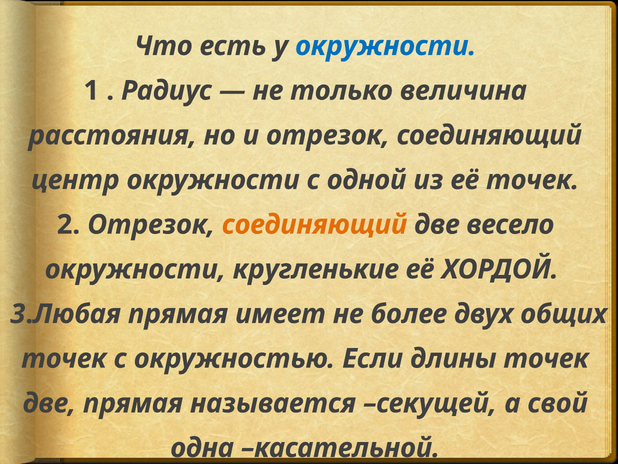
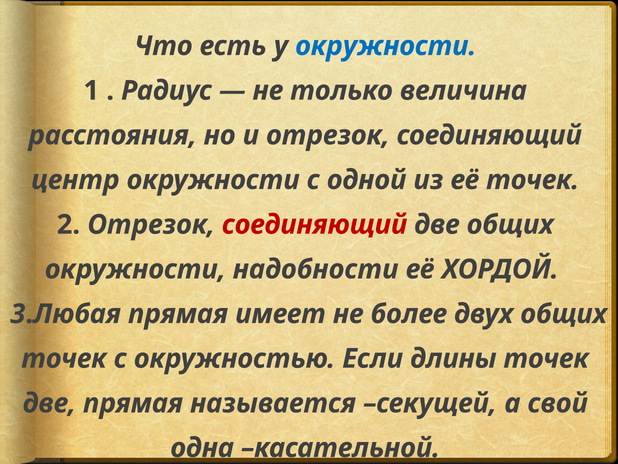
соединяющий at (315, 224) colour: orange -> red
две весело: весело -> общих
кругленькие: кругленькие -> надобности
